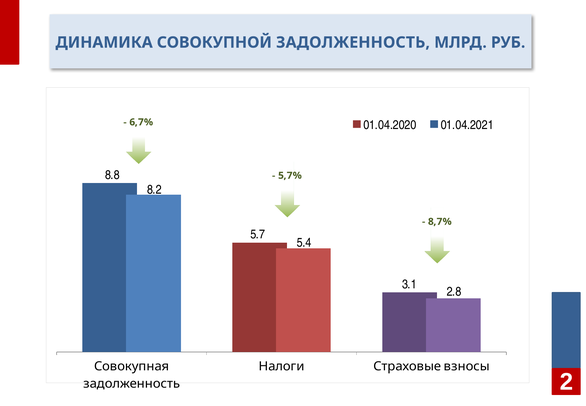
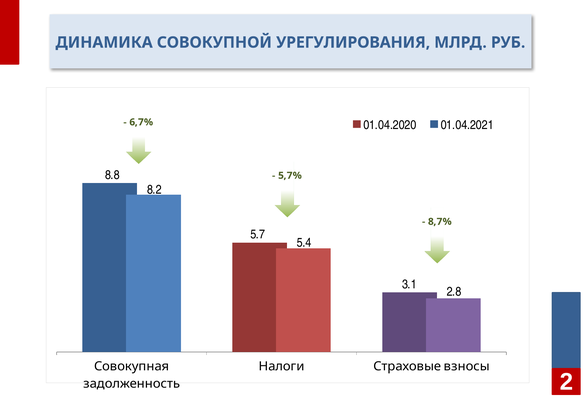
СОВОКУПНОЙ ЗАДОЛЖЕННОСТЬ: ЗАДОЛЖЕННОСТЬ -> УРЕГУЛИРОВАНИЯ
